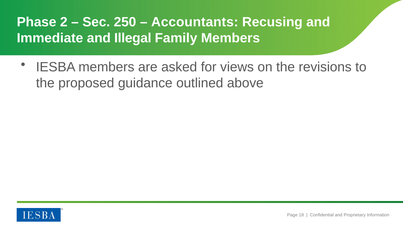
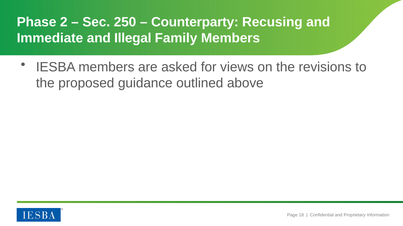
Accountants: Accountants -> Counterparty
